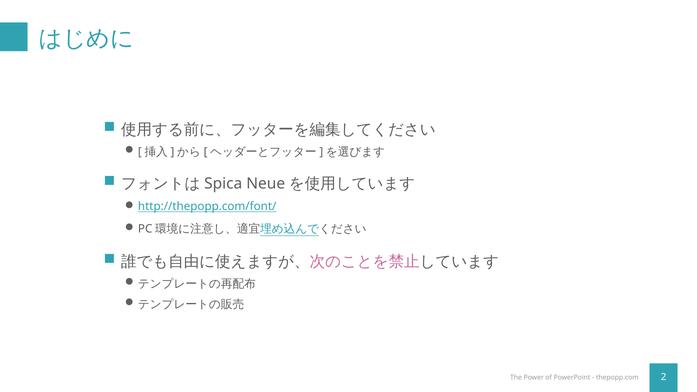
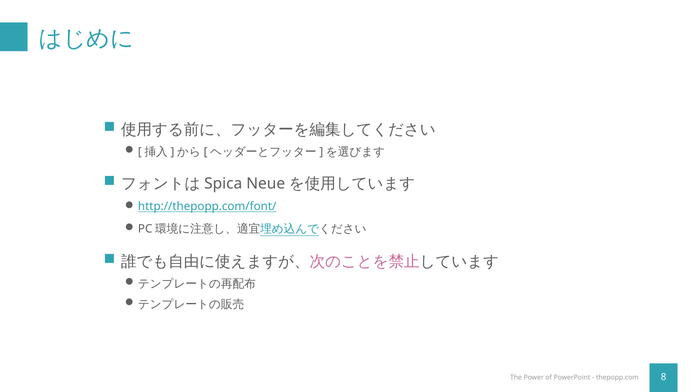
2: 2 -> 8
